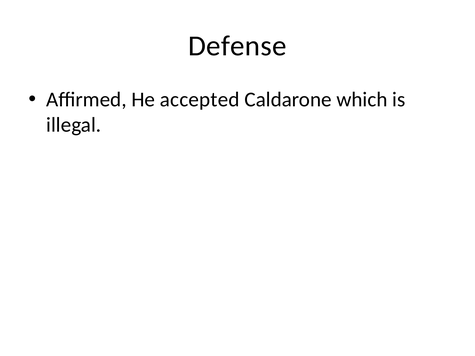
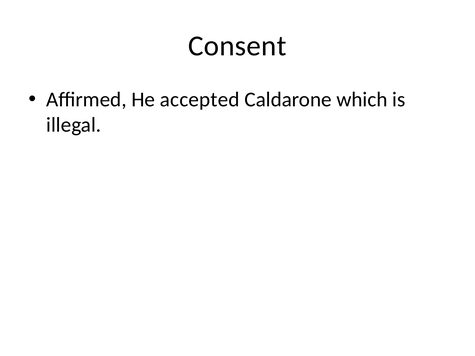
Defense: Defense -> Consent
